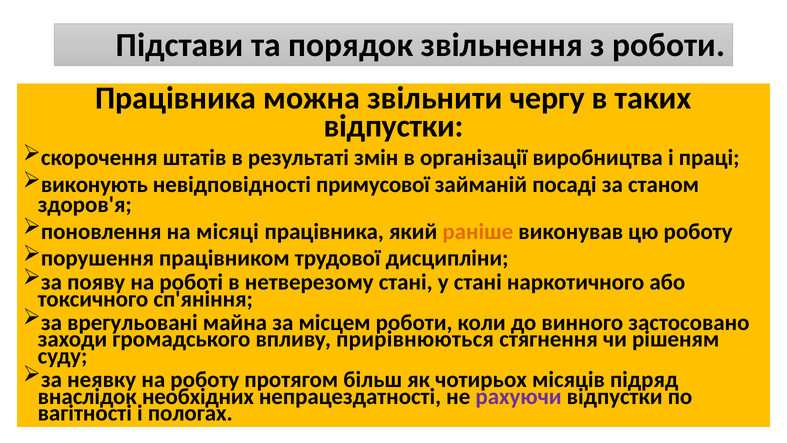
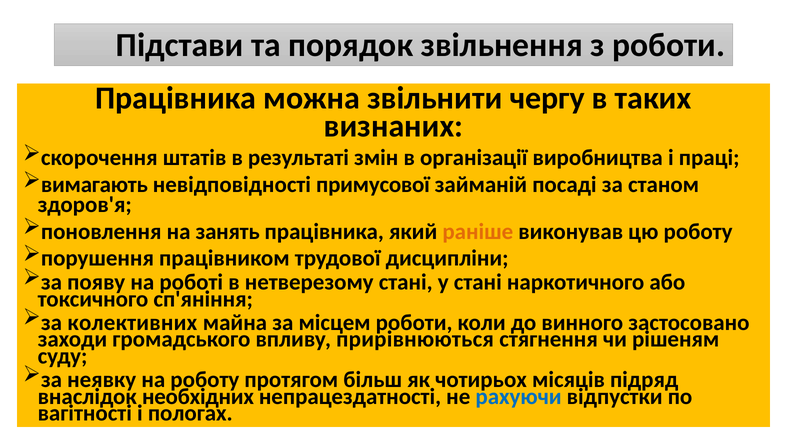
відпустки at (394, 126): відпустки -> визнаних
виконують: виконують -> вимагають
місяці: місяці -> занять
врегульовані: врегульовані -> колективних
рахуючи colour: purple -> blue
